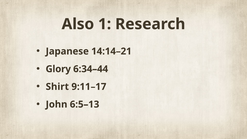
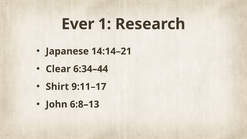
Also: Also -> Ever
Glory: Glory -> Clear
6:5–13: 6:5–13 -> 6:8–13
